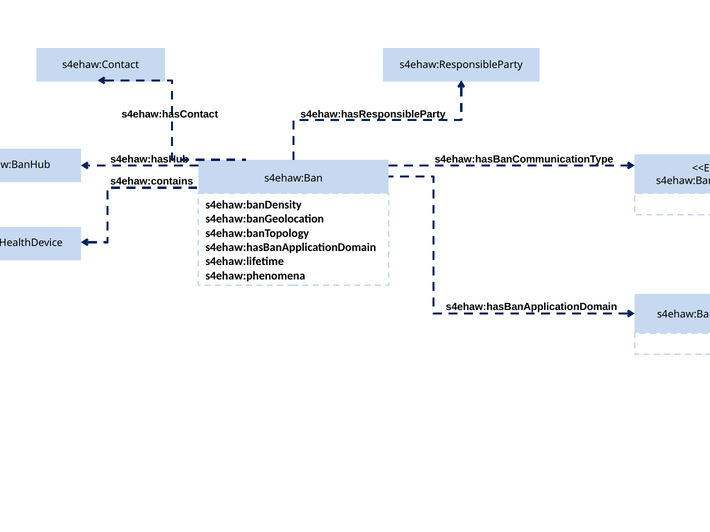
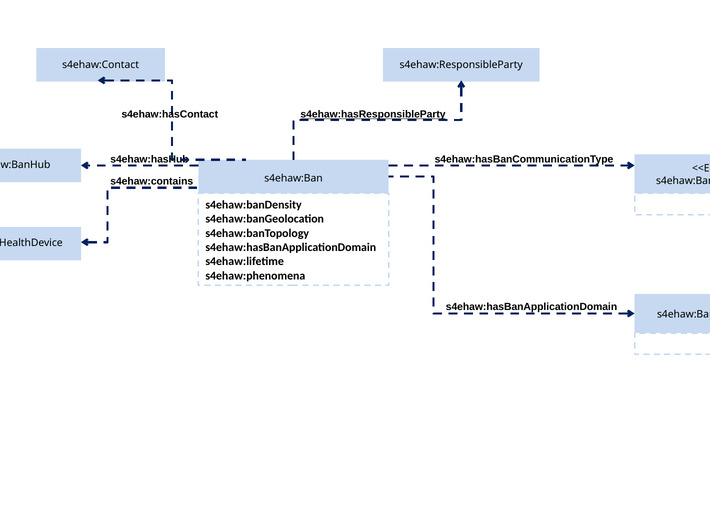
s4ehaw:hasResponsibleParty underline: none -> present
